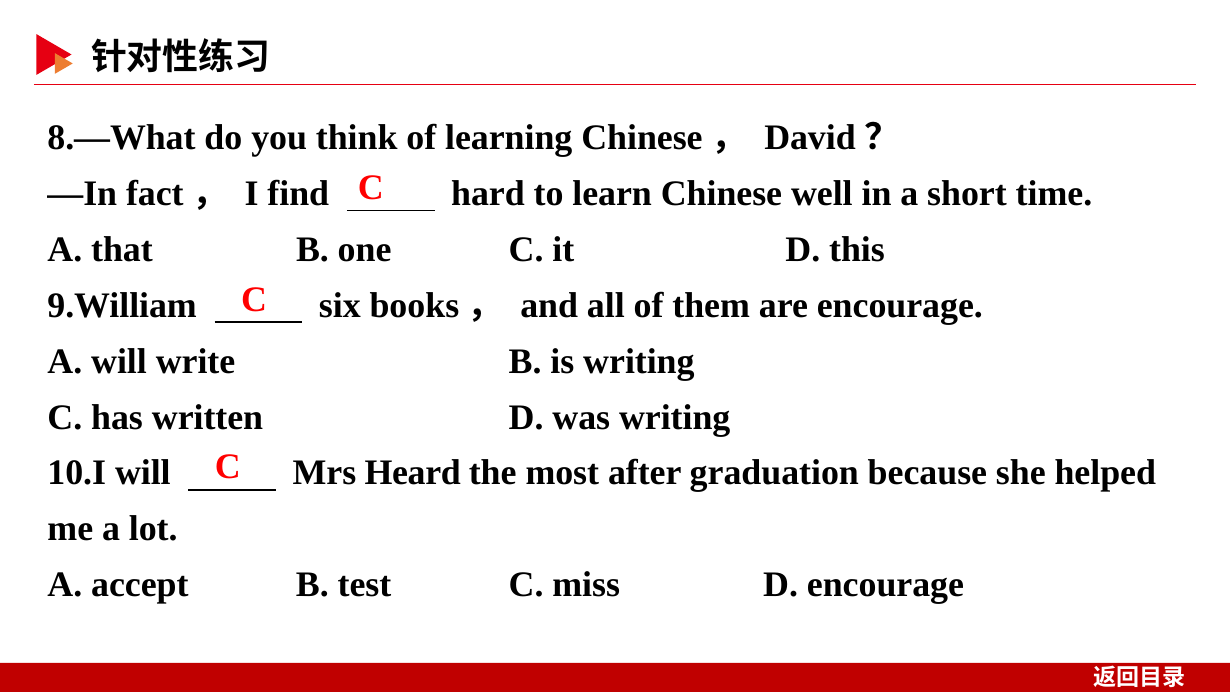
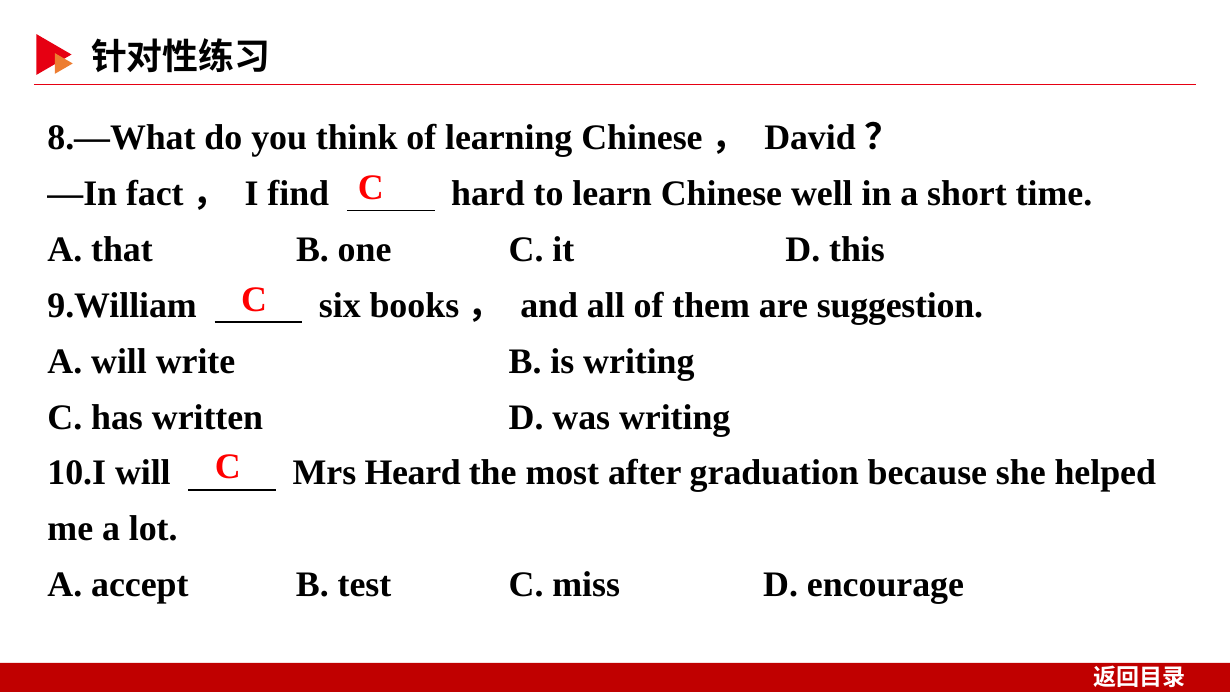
are encourage: encourage -> suggestion
